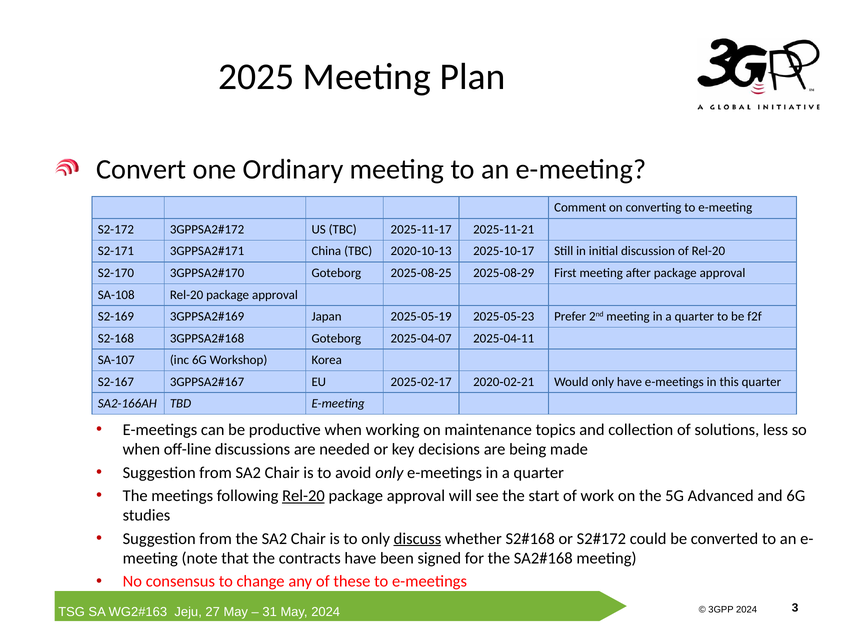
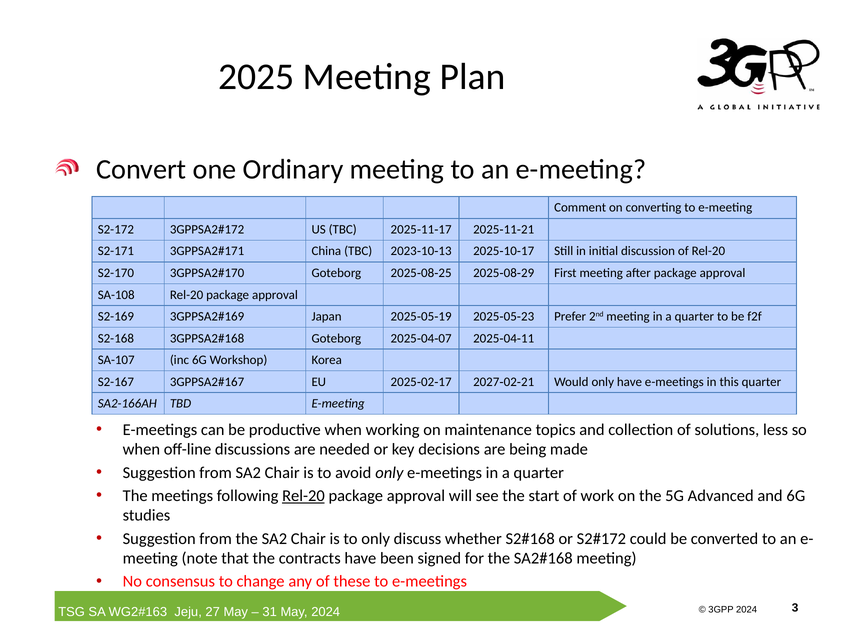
TBC 2020: 2020 -> 2023
2020 at (486, 382): 2020 -> 2027
discuss underline: present -> none
